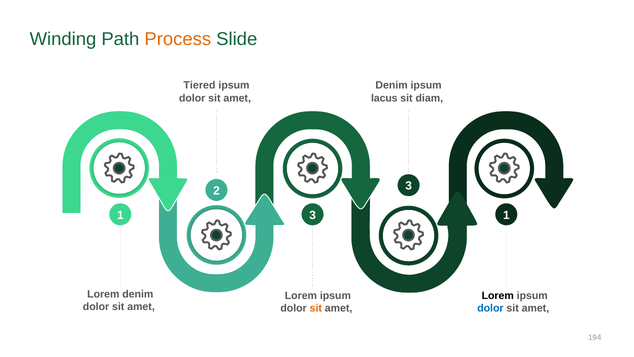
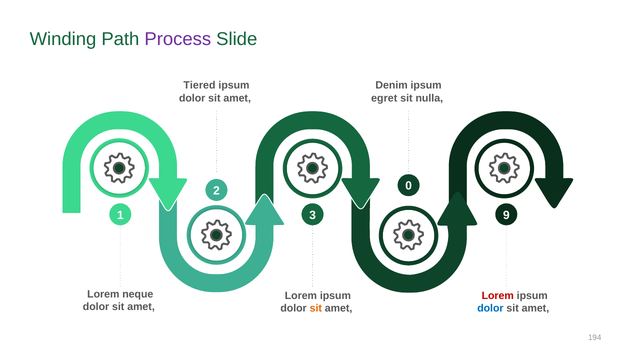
Process colour: orange -> purple
lacus: lacus -> egret
diam: diam -> nulla
2 3: 3 -> 0
1 1: 1 -> 9
Lorem denim: denim -> neque
Lorem at (498, 295) colour: black -> red
